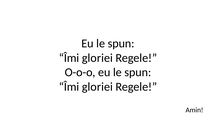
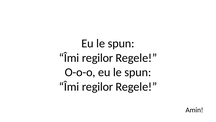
gloriei at (97, 58): gloriei -> regilor
gloriei at (97, 86): gloriei -> regilor
